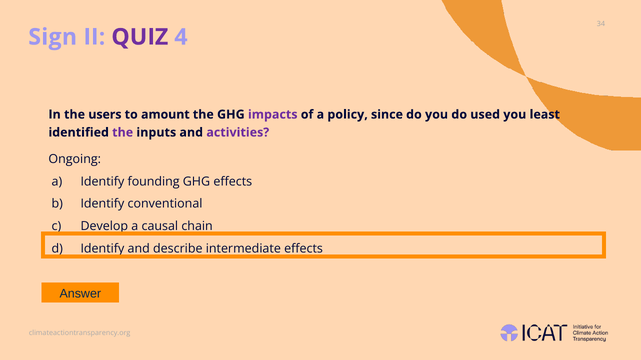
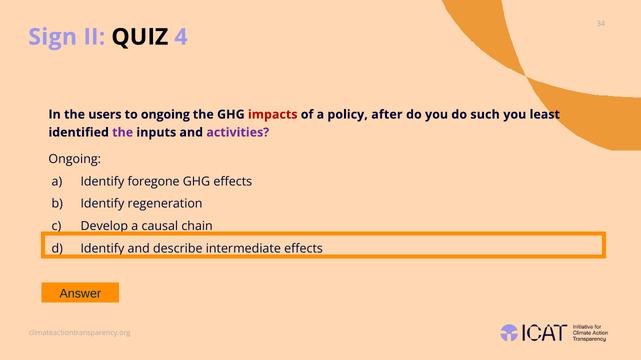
QUIZ colour: purple -> black
to amount: amount -> ongoing
impacts colour: purple -> red
since: since -> after
used: used -> such
founding: founding -> foregone
conventional: conventional -> regeneration
